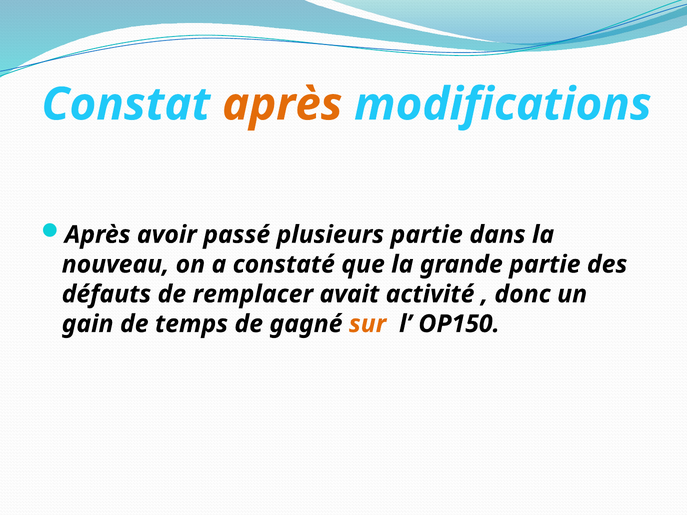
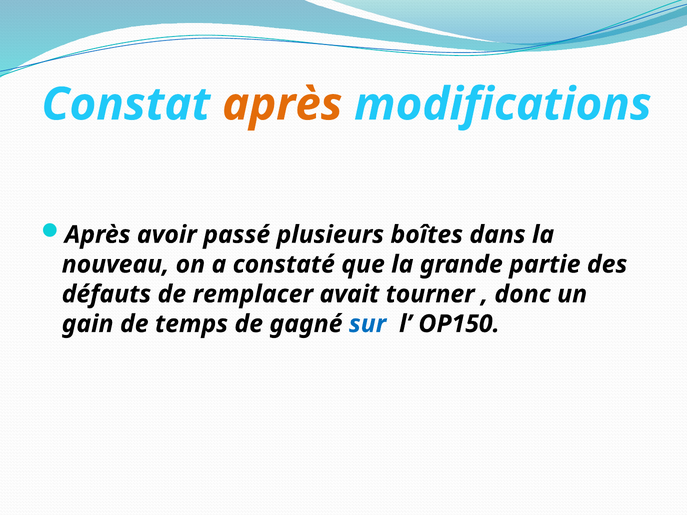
plusieurs partie: partie -> boîtes
activité: activité -> tourner
sur colour: orange -> blue
